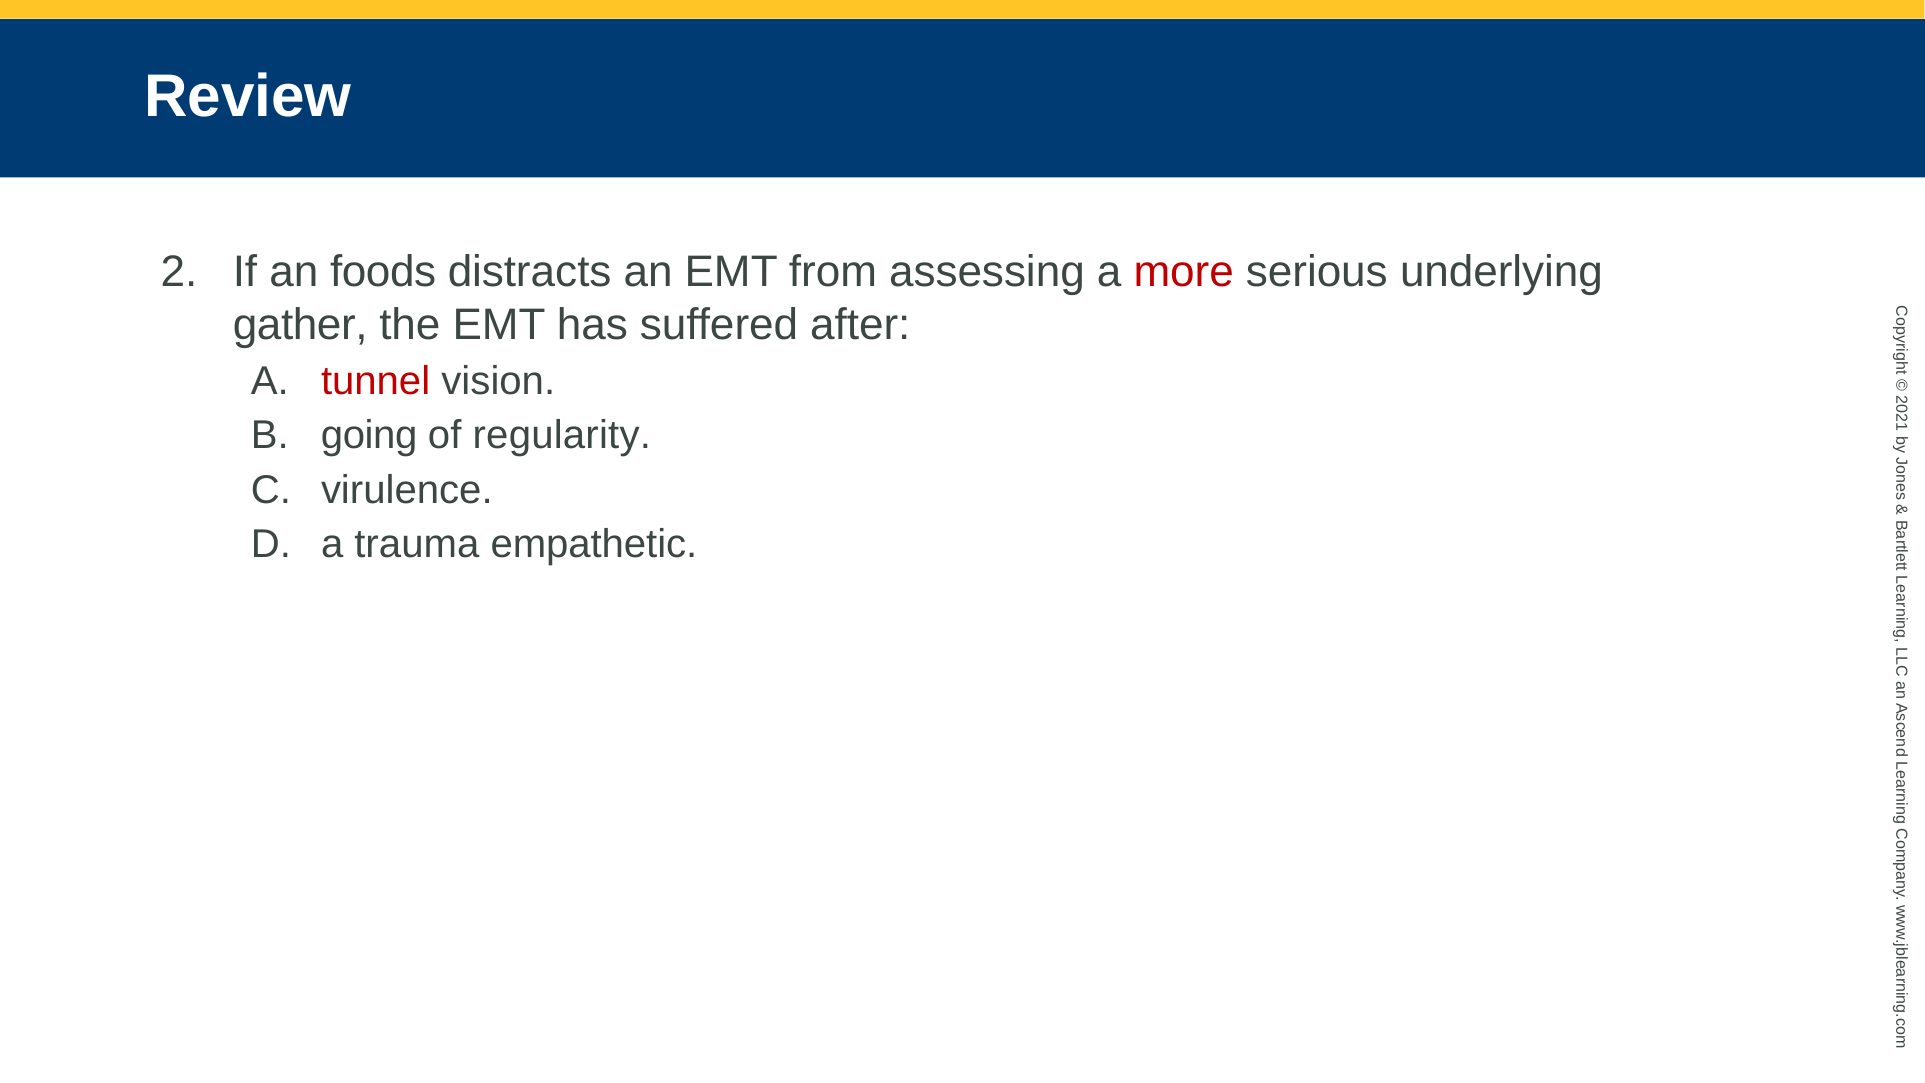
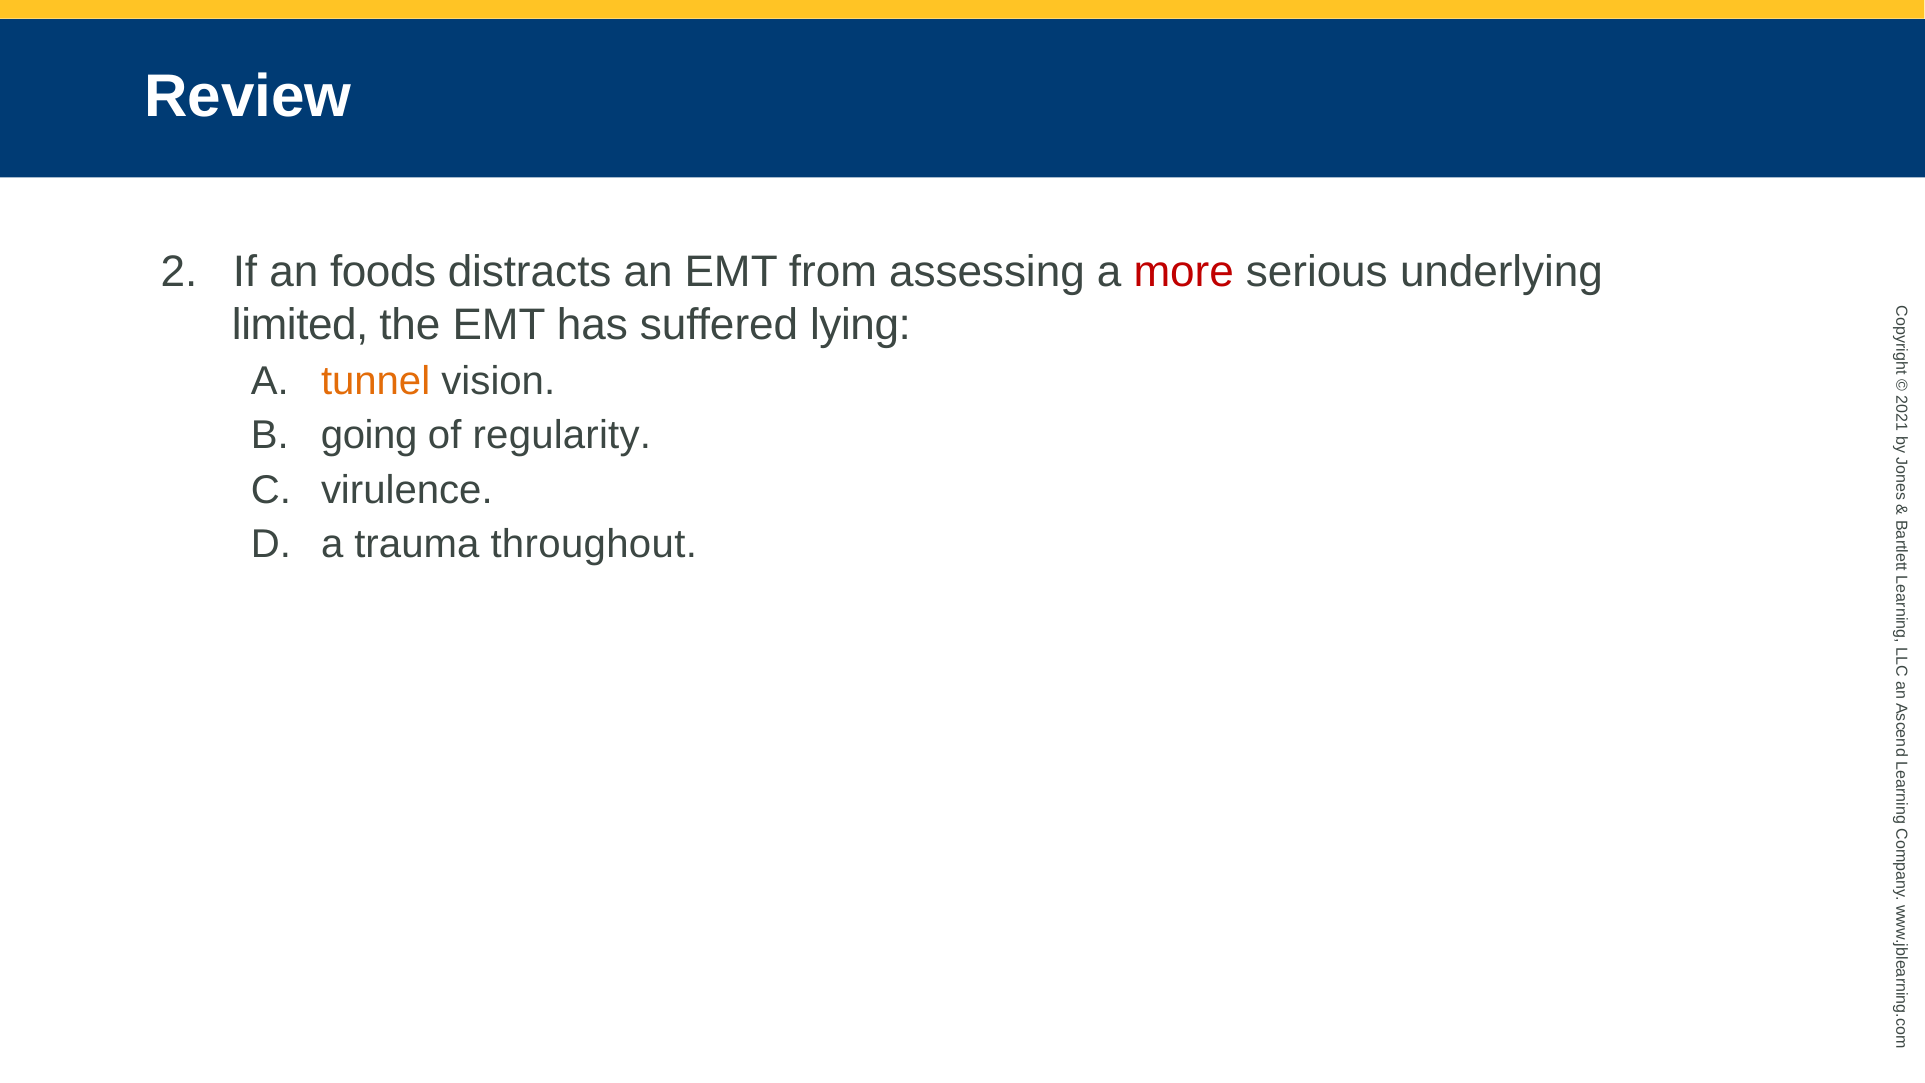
gather: gather -> limited
after: after -> lying
tunnel colour: red -> orange
empathetic: empathetic -> throughout
